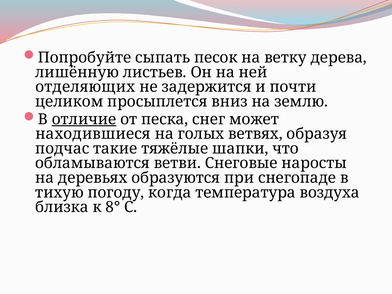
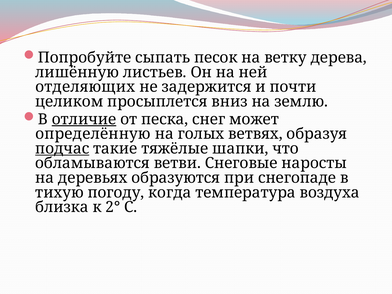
находившиеся: находившиеся -> определённую
подчас underline: none -> present
8°: 8° -> 2°
